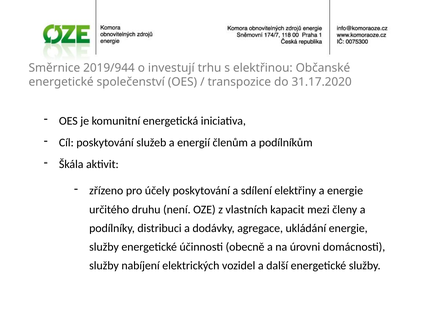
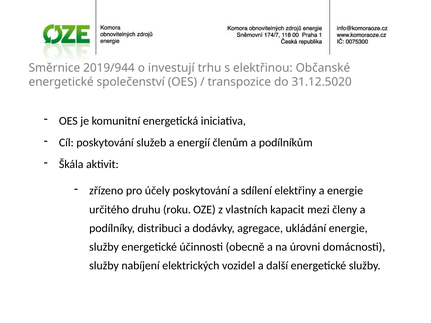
31.17.2020: 31.17.2020 -> 31.12.5020
není: není -> roku
